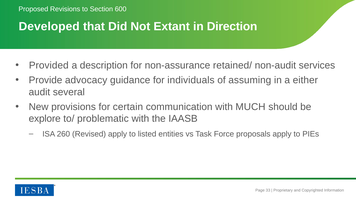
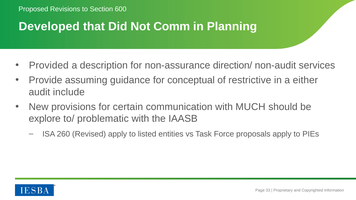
Extant: Extant -> Comm
Direction: Direction -> Planning
retained/: retained/ -> direction/
advocacy: advocacy -> assuming
individuals: individuals -> conceptual
assuming: assuming -> restrictive
several: several -> include
